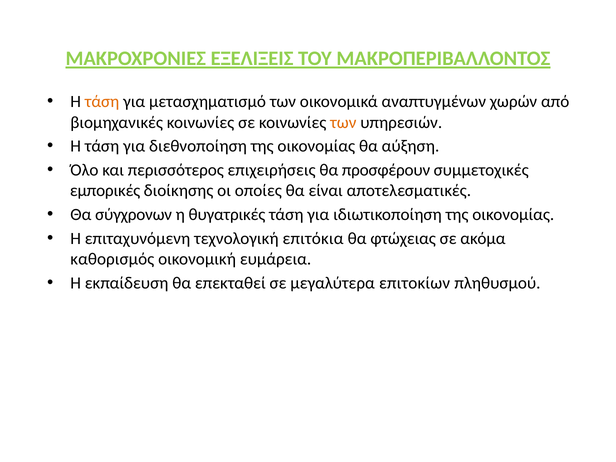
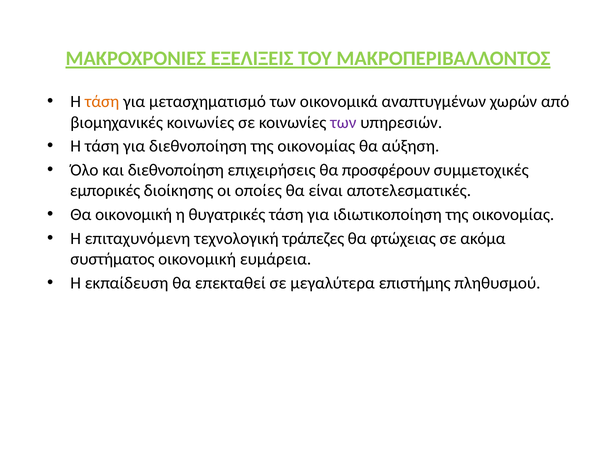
των at (343, 122) colour: orange -> purple
και περισσότερος: περισσότερος -> διεθνοποίηση
Θα σύγχρονων: σύγχρονων -> οικονομική
επιτόκια: επιτόκια -> τράπεζες
καθορισμός: καθορισμός -> συστήματος
επιτοκίων: επιτοκίων -> επιστήμης
